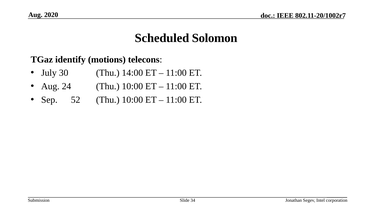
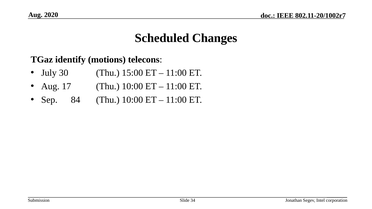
Solomon: Solomon -> Changes
14:00: 14:00 -> 15:00
24: 24 -> 17
52: 52 -> 84
